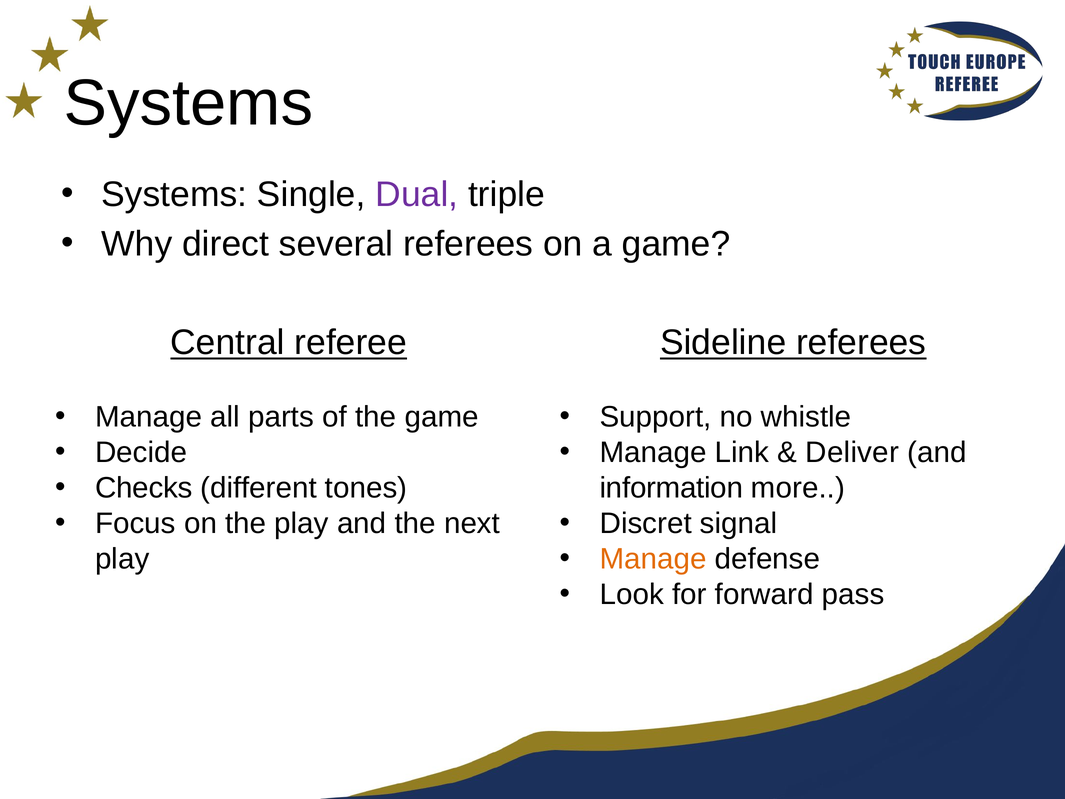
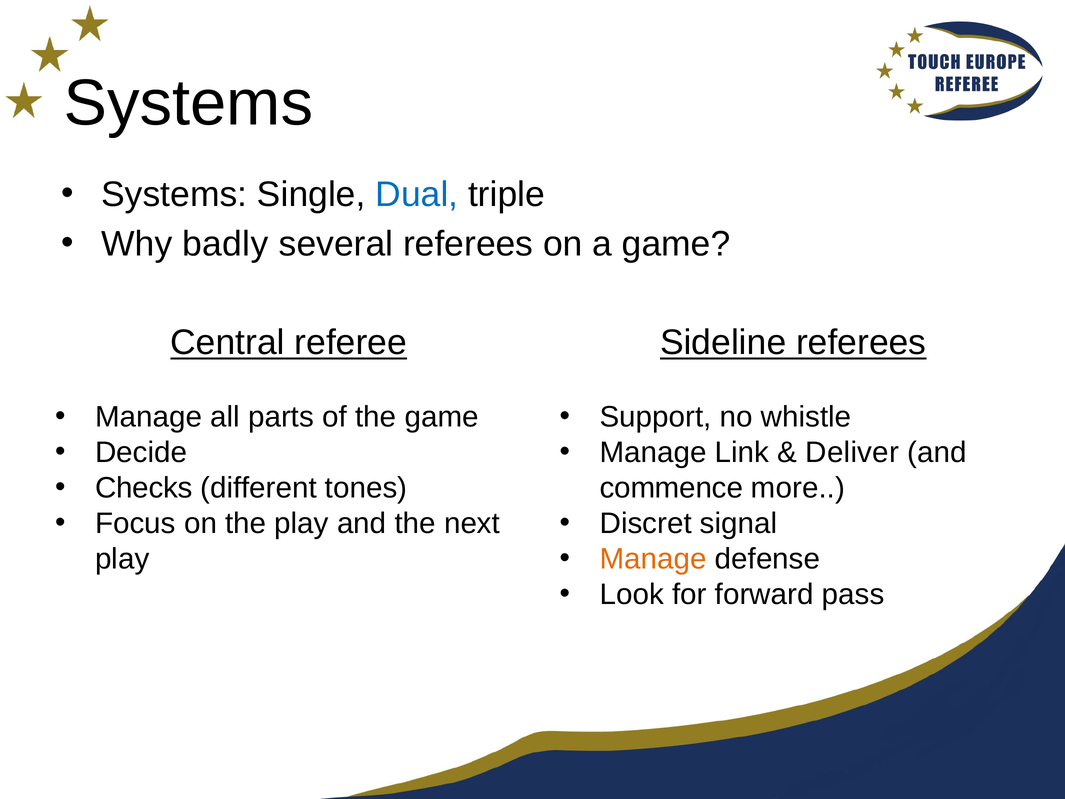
Dual colour: purple -> blue
direct: direct -> badly
information: information -> commence
